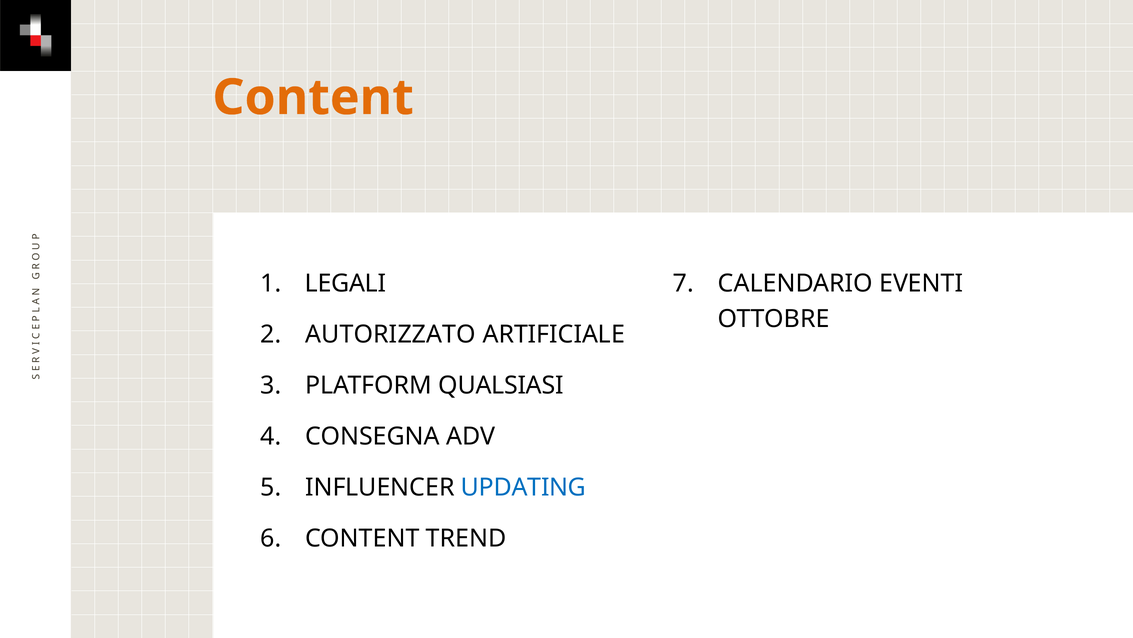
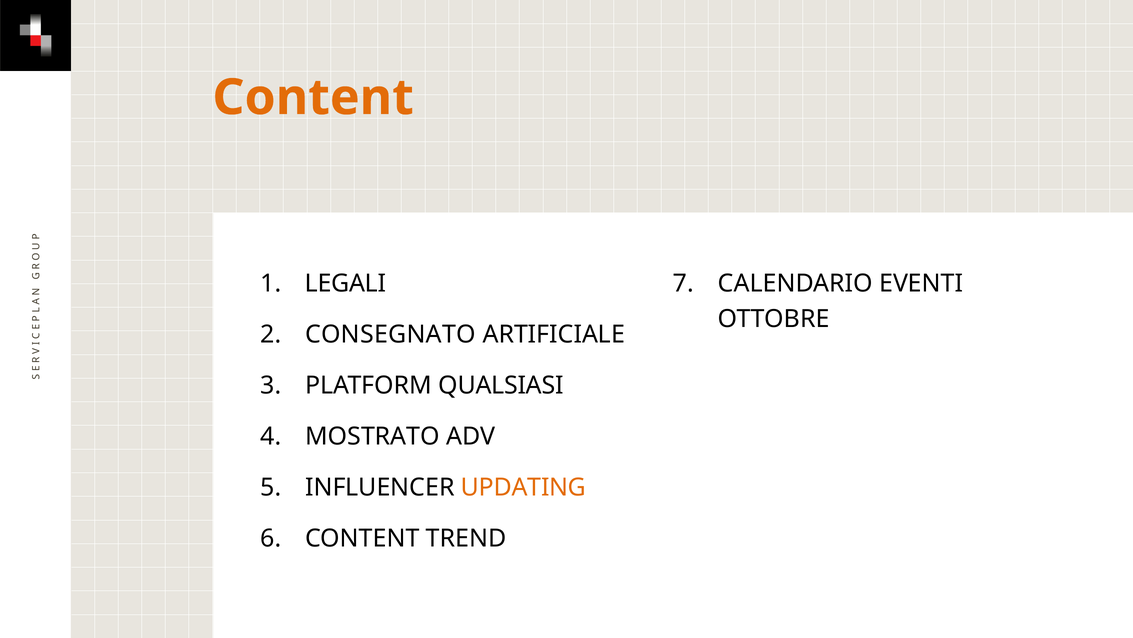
AUTORIZZATO: AUTORIZZATO -> CONSEGNATO
CONSEGNA: CONSEGNA -> MOSTRATO
UPDATING colour: blue -> orange
